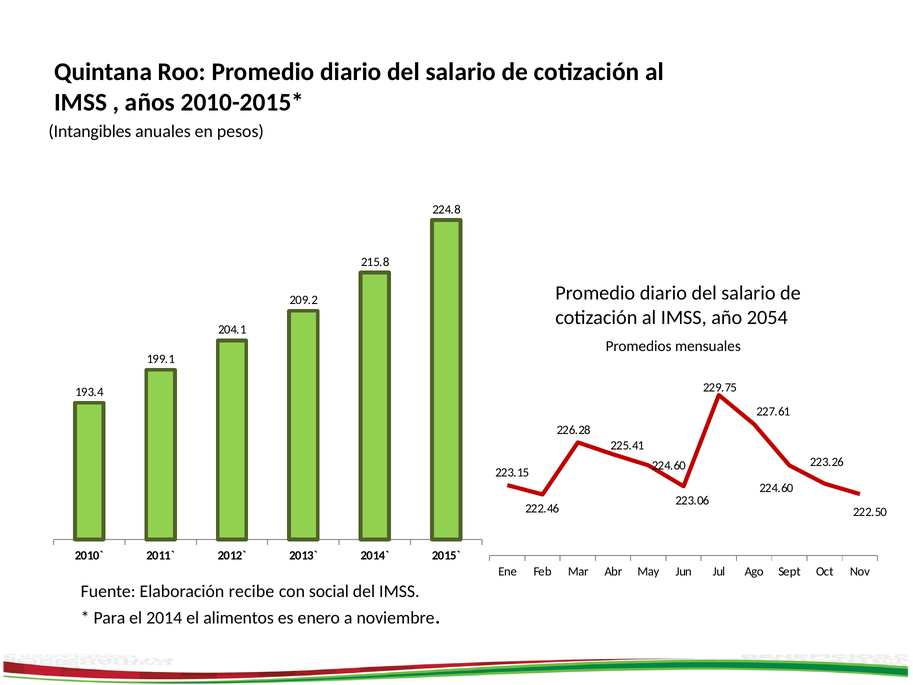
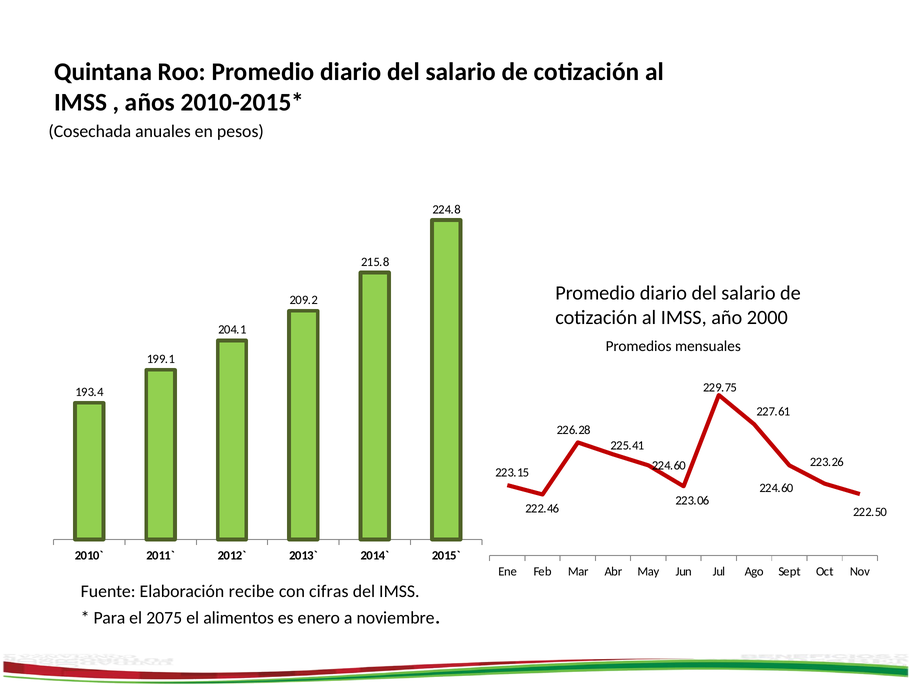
Intangibles: Intangibles -> Cosechada
2054: 2054 -> 2000
social: social -> cifras
2014: 2014 -> 2075
